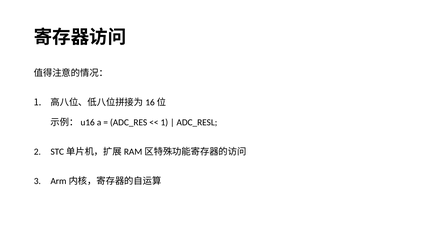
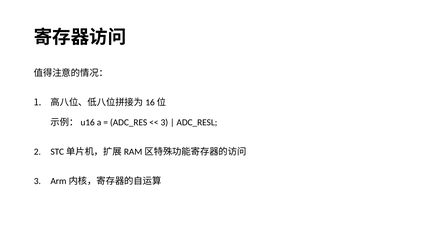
1 at (164, 122): 1 -> 3
